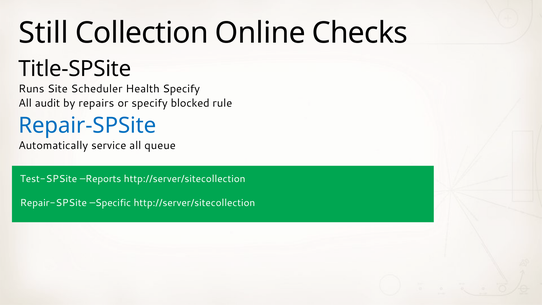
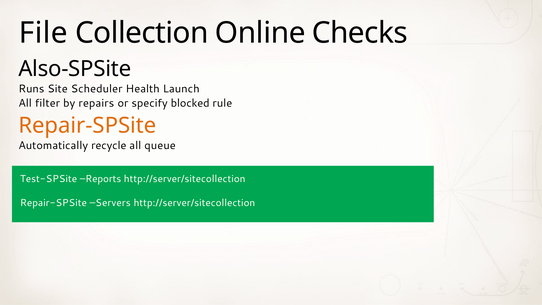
Still: Still -> File
Title-SPSite: Title-SPSite -> Also-SPSite
Health Specify: Specify -> Launch
audit: audit -> filter
Repair-SPSite at (87, 125) colour: blue -> orange
service: service -> recycle
Specific: Specific -> Servers
